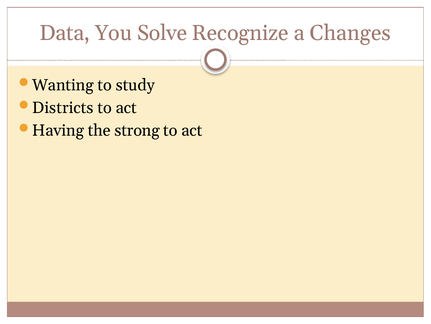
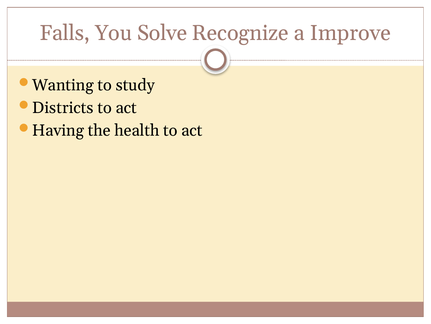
Data: Data -> Falls
Changes: Changes -> Improve
strong: strong -> health
